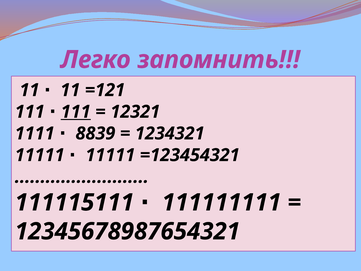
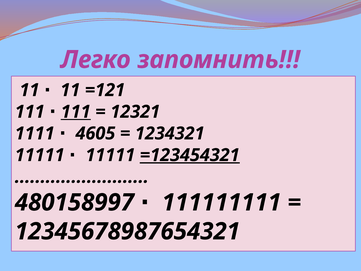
8839: 8839 -> 4605
=123454321 underline: none -> present
111115111: 111115111 -> 480158997
